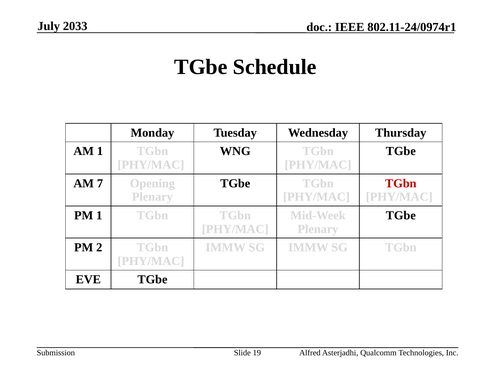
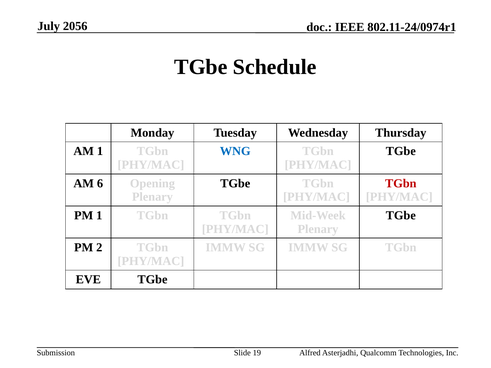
2033: 2033 -> 2056
WNG colour: black -> blue
7: 7 -> 6
